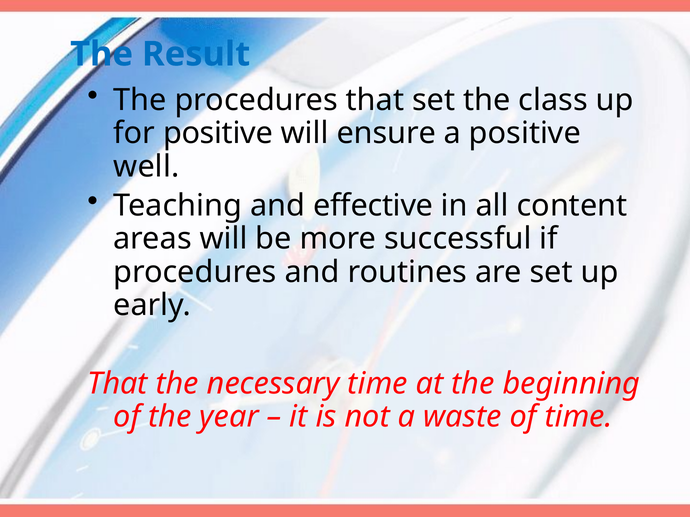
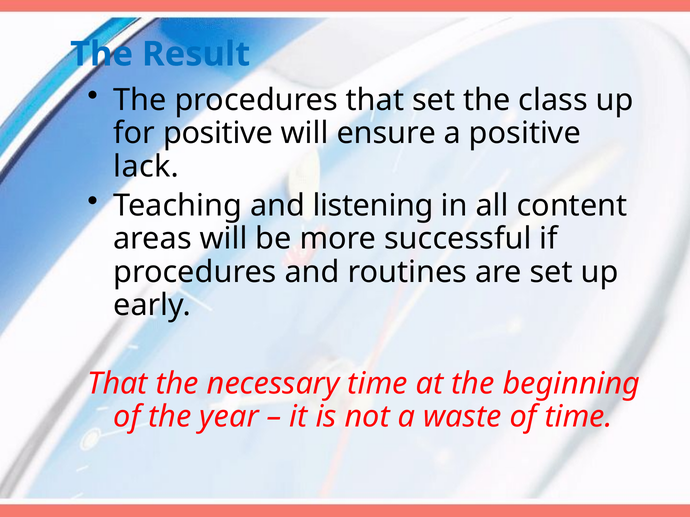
well: well -> lack
effective: effective -> listening
